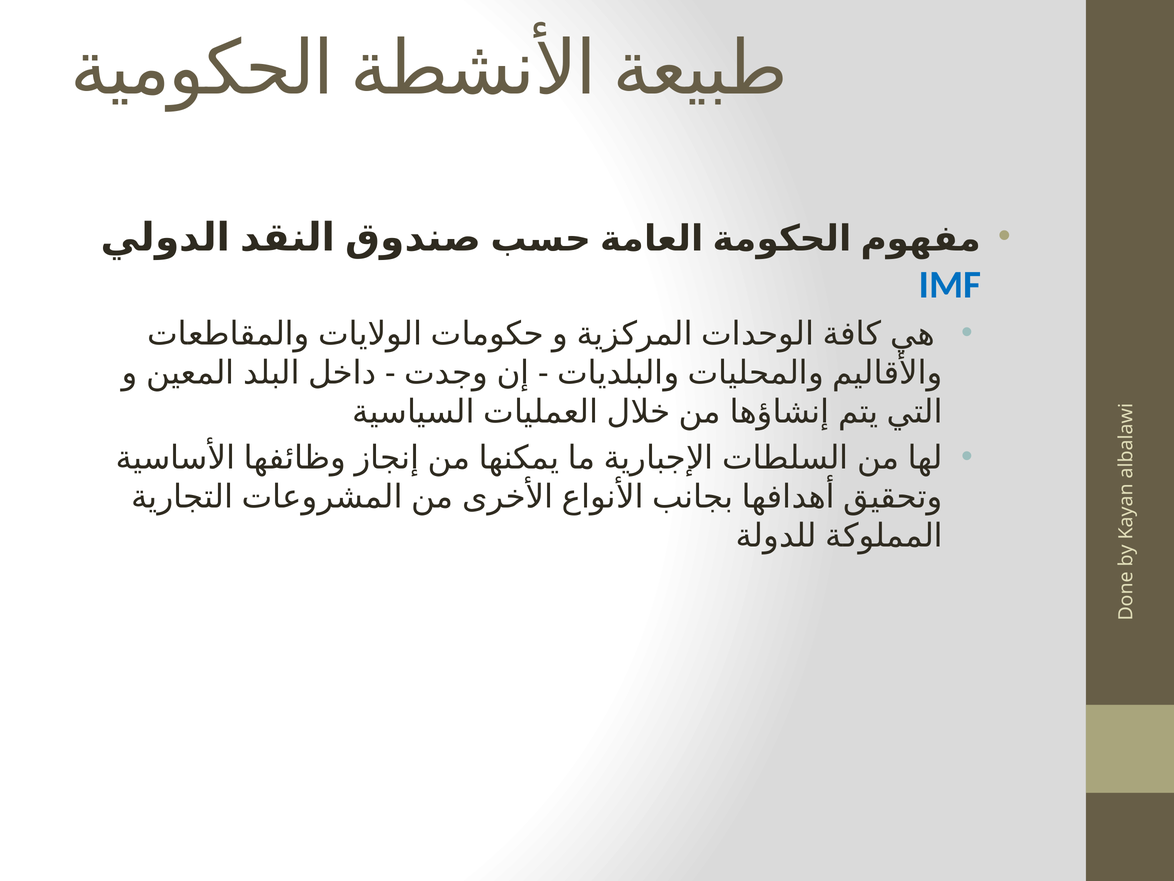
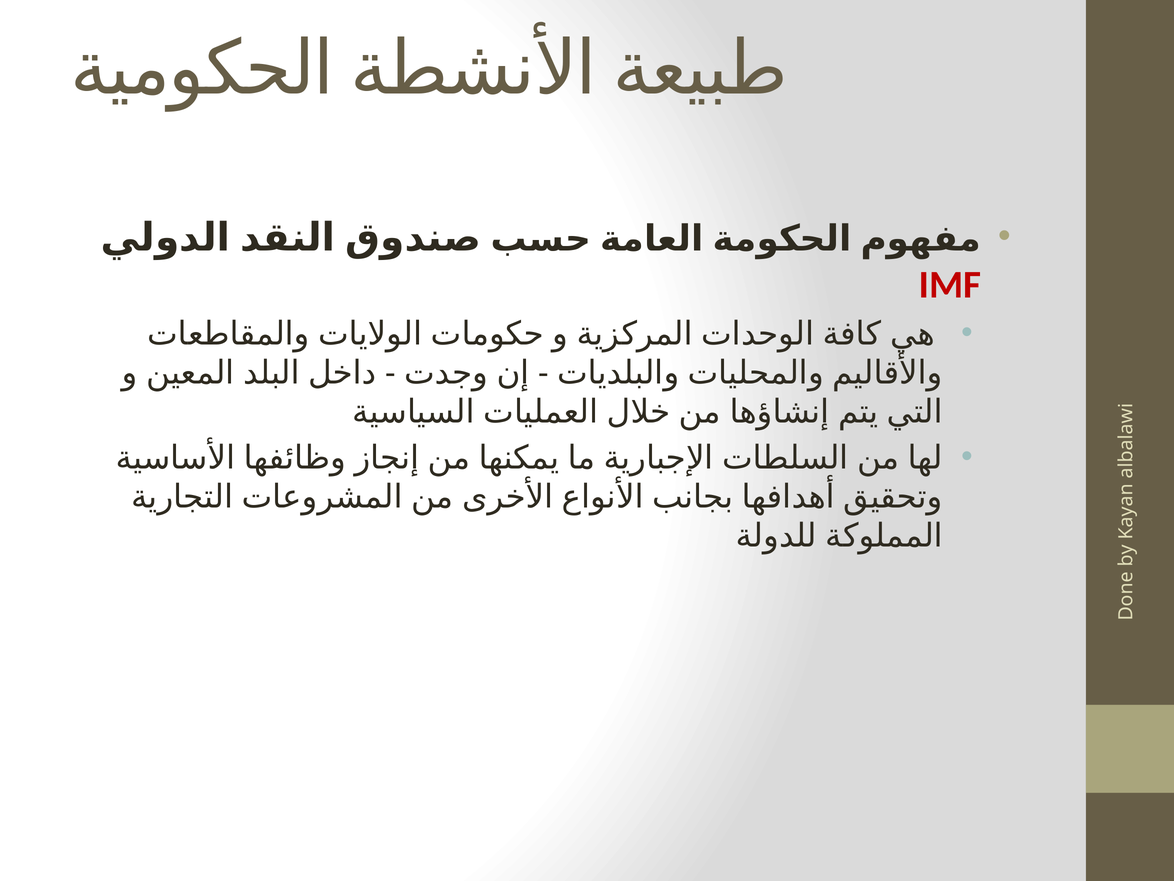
IMF colour: blue -> red
